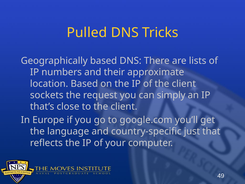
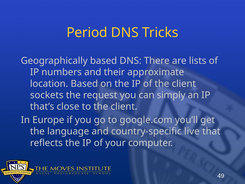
Pulled: Pulled -> Period
just: just -> live
